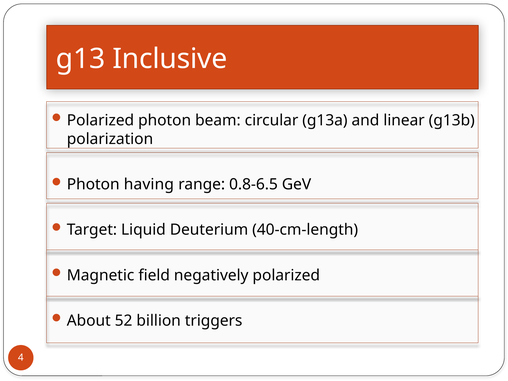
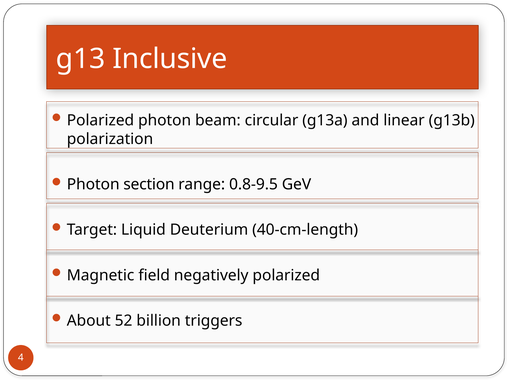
having: having -> section
0.8-6.5: 0.8-6.5 -> 0.8-9.5
